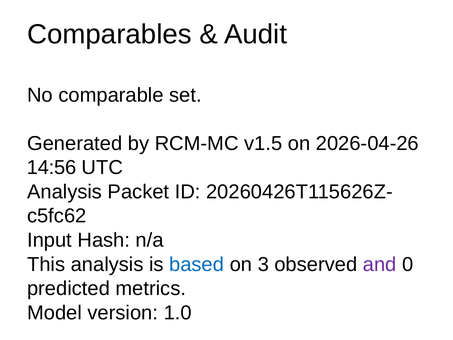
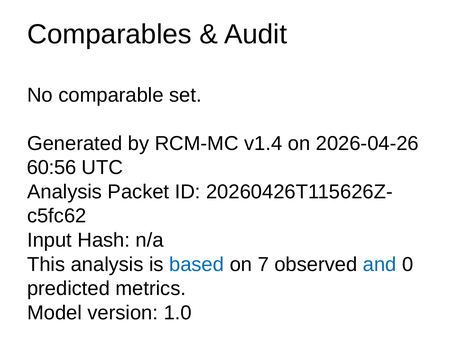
v1.5: v1.5 -> v1.4
14:56: 14:56 -> 60:56
3: 3 -> 7
and colour: purple -> blue
